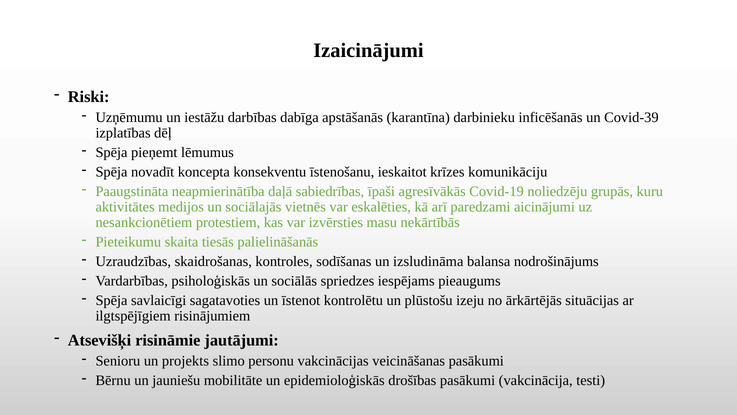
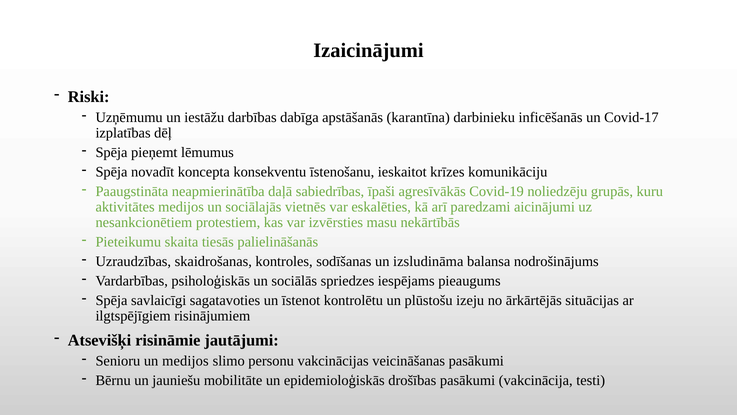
Covid-39: Covid-39 -> Covid-17
un projekts: projekts -> medijos
